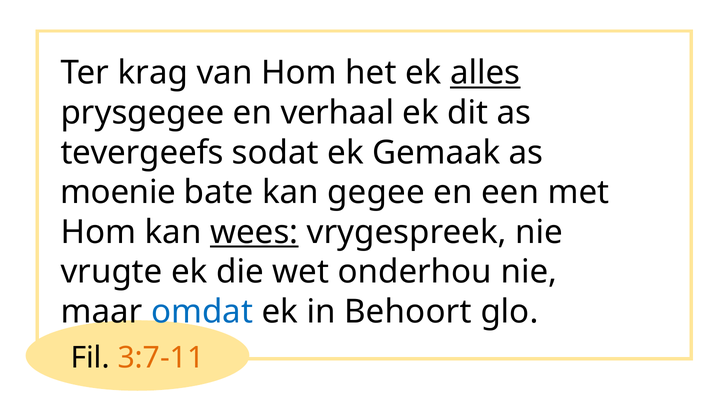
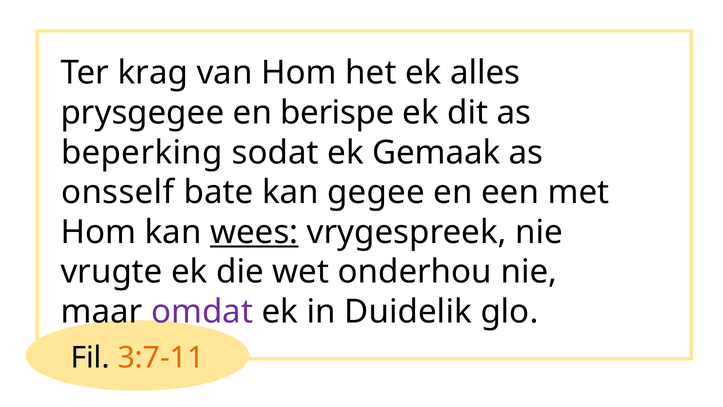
alles underline: present -> none
verhaal: verhaal -> berispe
tevergeefs: tevergeefs -> beperking
moenie: moenie -> onsself
omdat colour: blue -> purple
Behoort: Behoort -> Duidelik
